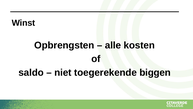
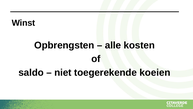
biggen: biggen -> koeien
